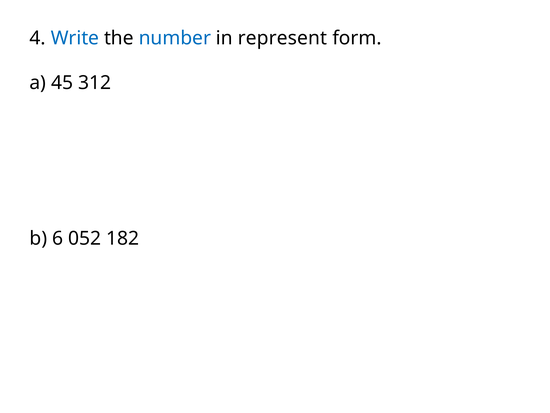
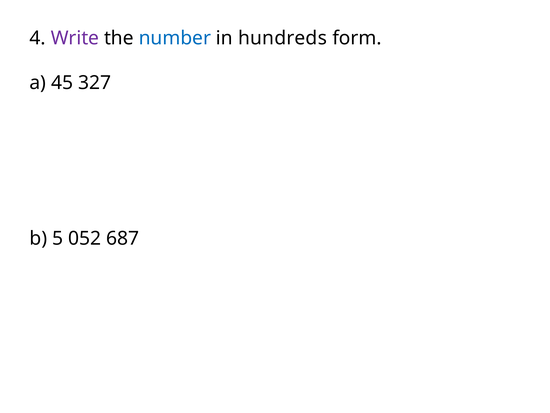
Write colour: blue -> purple
represent: represent -> hundreds
312: 312 -> 327
6: 6 -> 5
182: 182 -> 687
